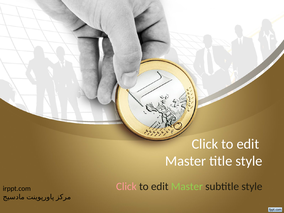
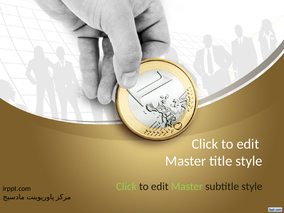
Click at (126, 186) colour: pink -> light green
